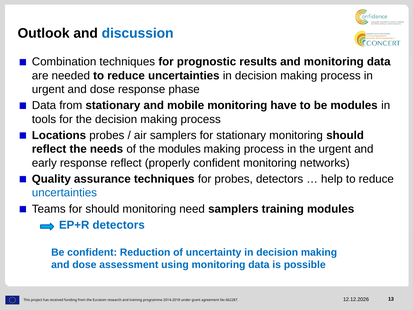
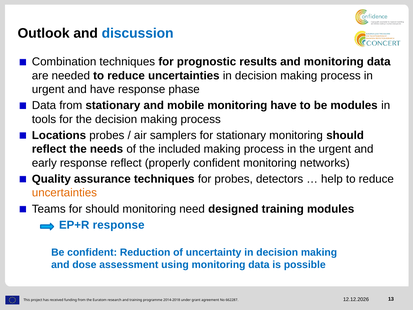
urgent and dose: dose -> have
the modules: modules -> included
uncertainties at (64, 193) colour: blue -> orange
need samplers: samplers -> designed
EP+R detectors: detectors -> response
